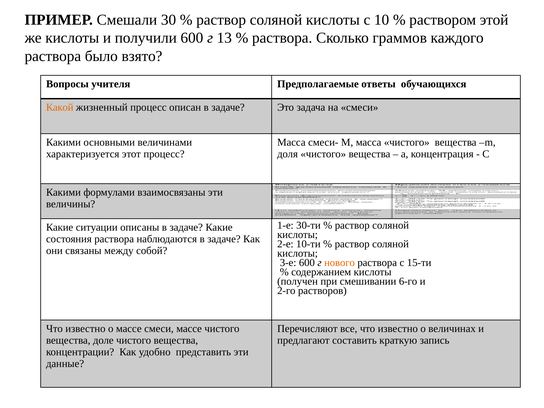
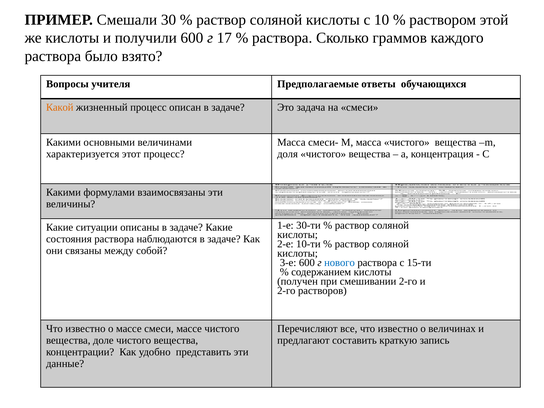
13: 13 -> 17
нового colour: orange -> blue
смешивании 6-го: 6-го -> 2-го
